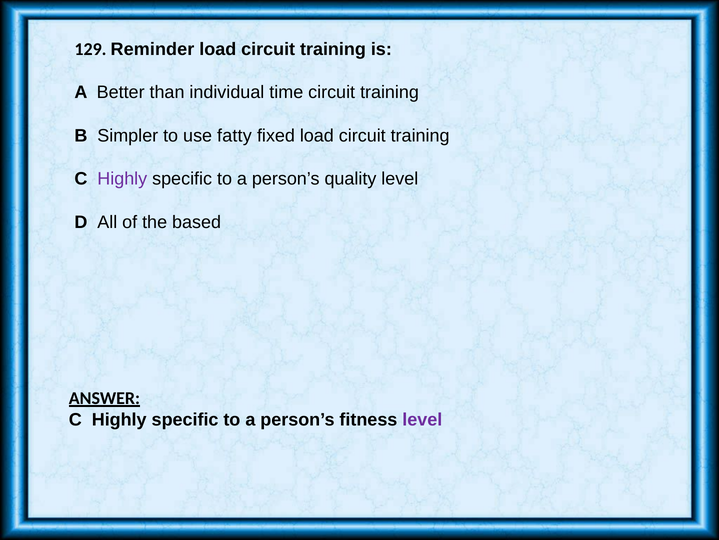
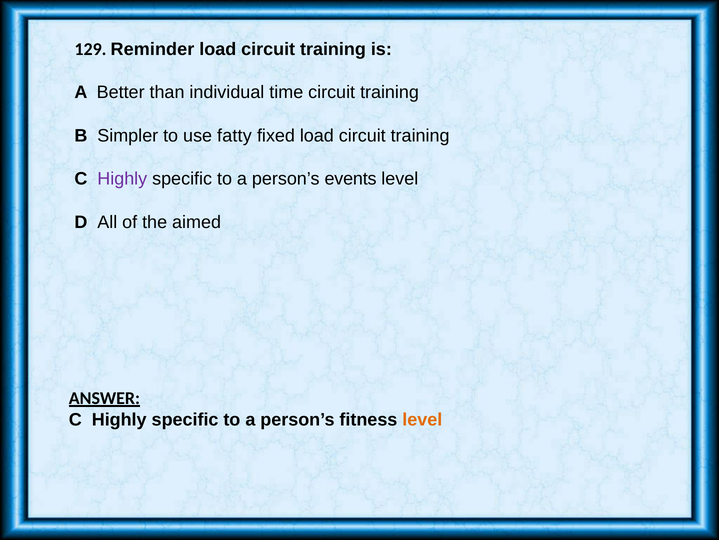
quality: quality -> events
based: based -> aimed
level at (422, 419) colour: purple -> orange
